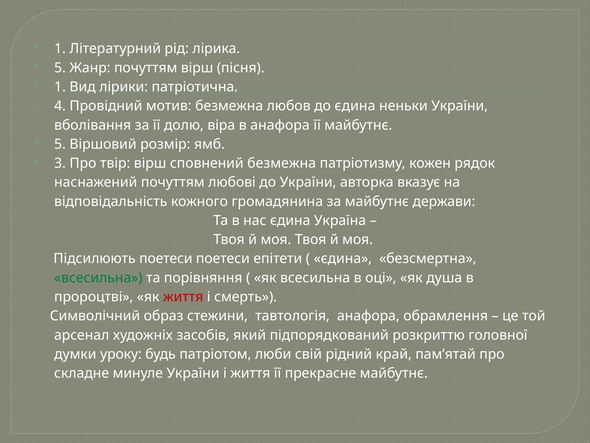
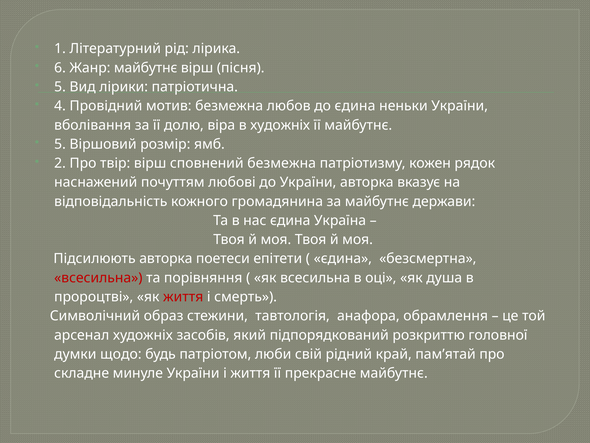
5 at (60, 68): 5 -> 6
Жанр почуттям: почуттям -> майбутнє
1 at (60, 87): 1 -> 5
в анафора: анафора -> художніх
3: 3 -> 2
Підсилюють поетеси: поетеси -> авторка
всесильна at (98, 277) colour: green -> red
уроку: уроку -> щодо
